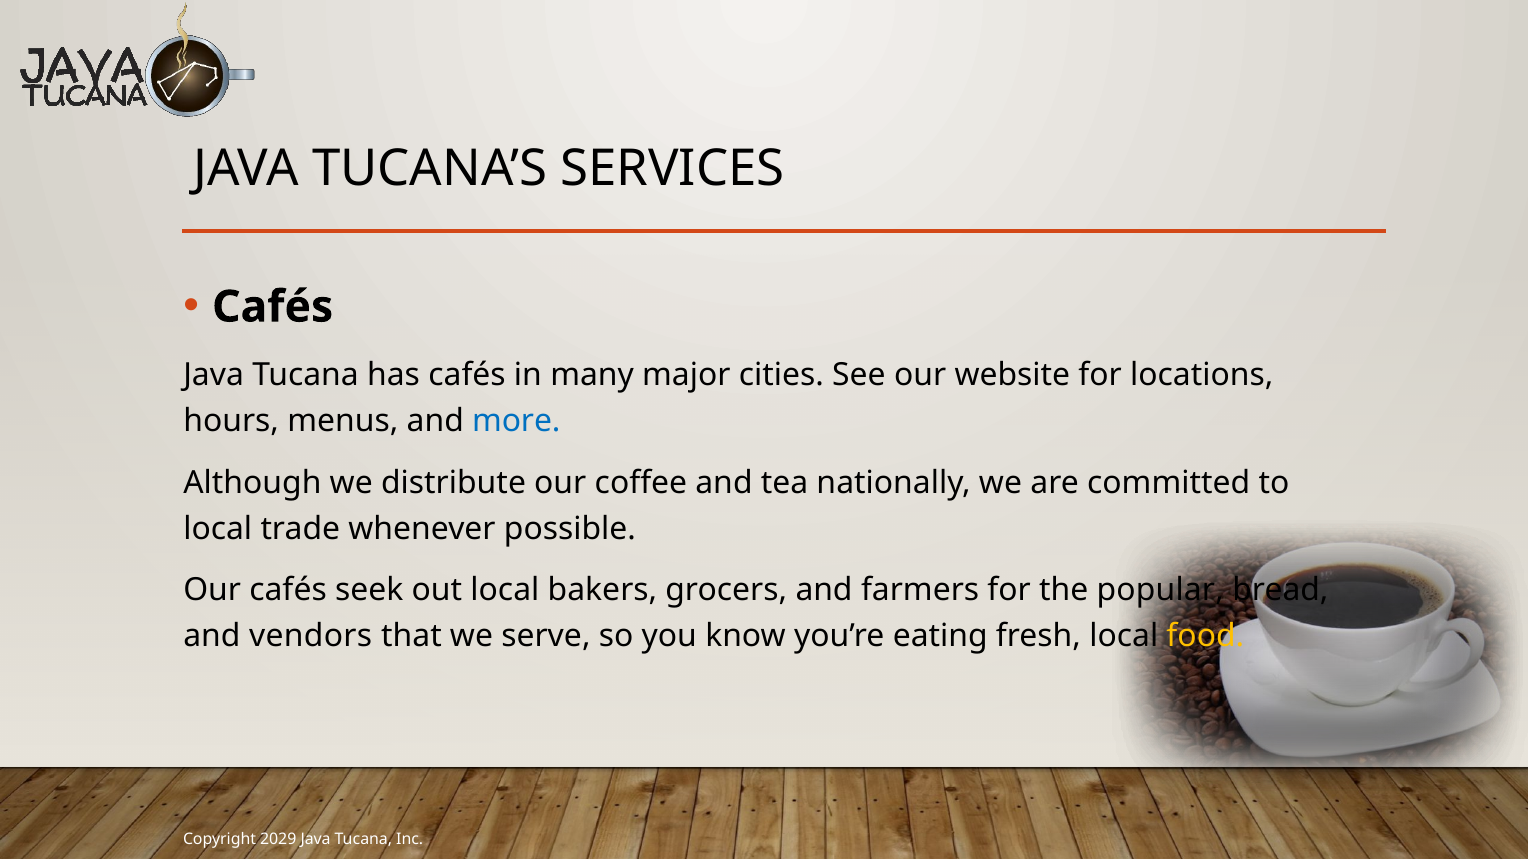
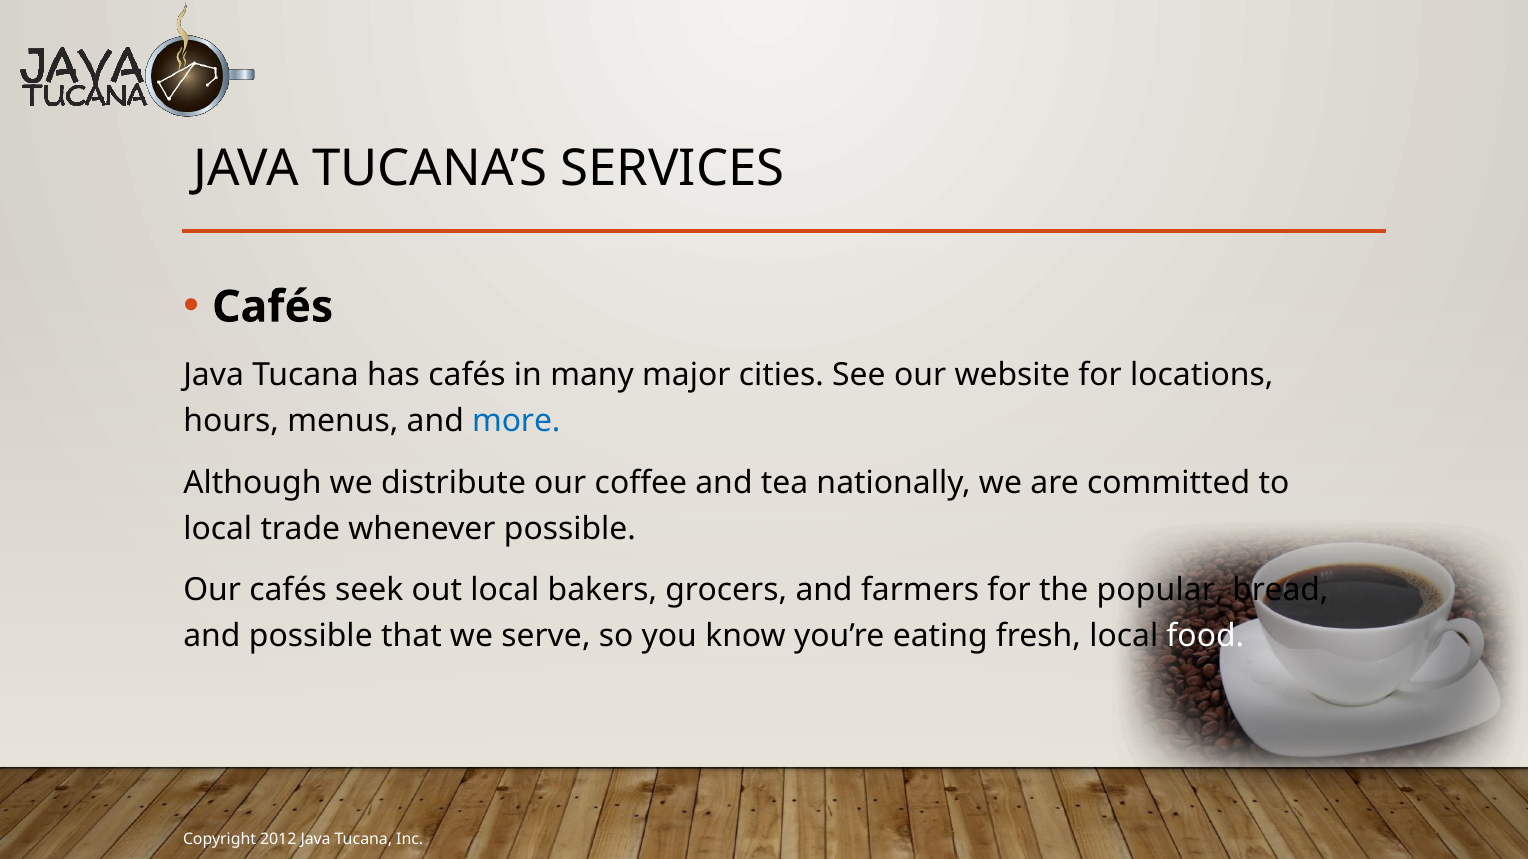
and vendors: vendors -> possible
food colour: yellow -> white
2029: 2029 -> 2012
